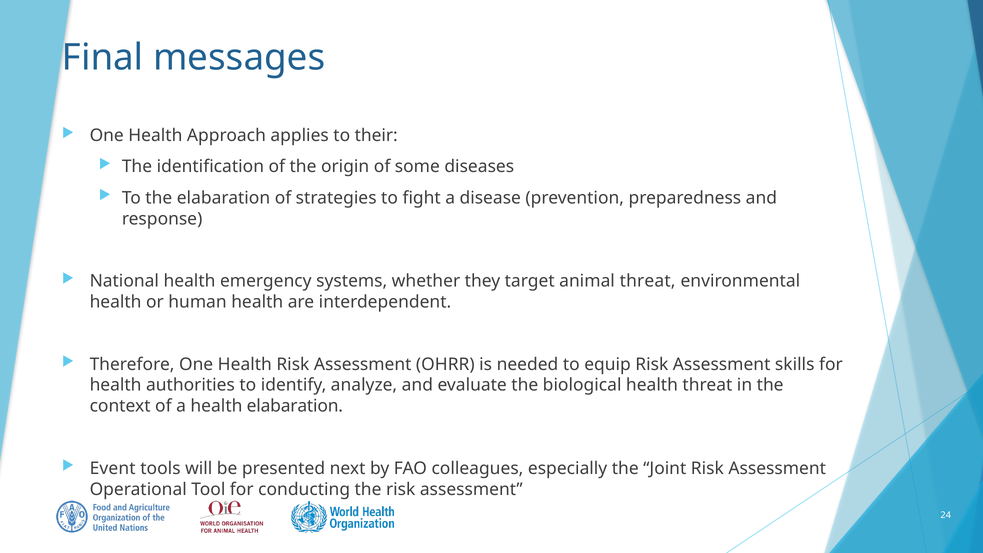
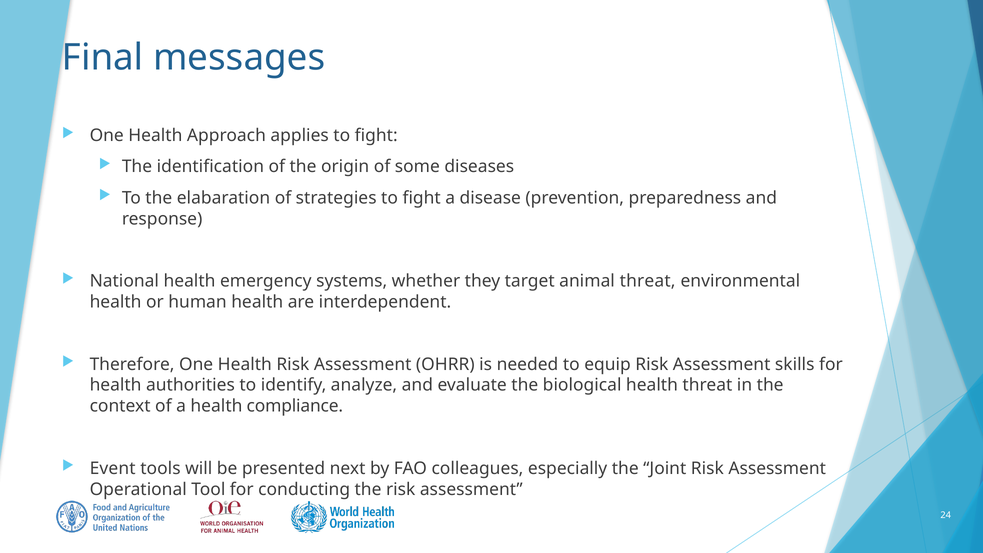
applies to their: their -> fight
health elabaration: elabaration -> compliance
